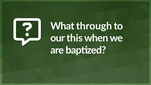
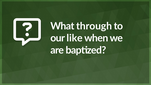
this: this -> like
